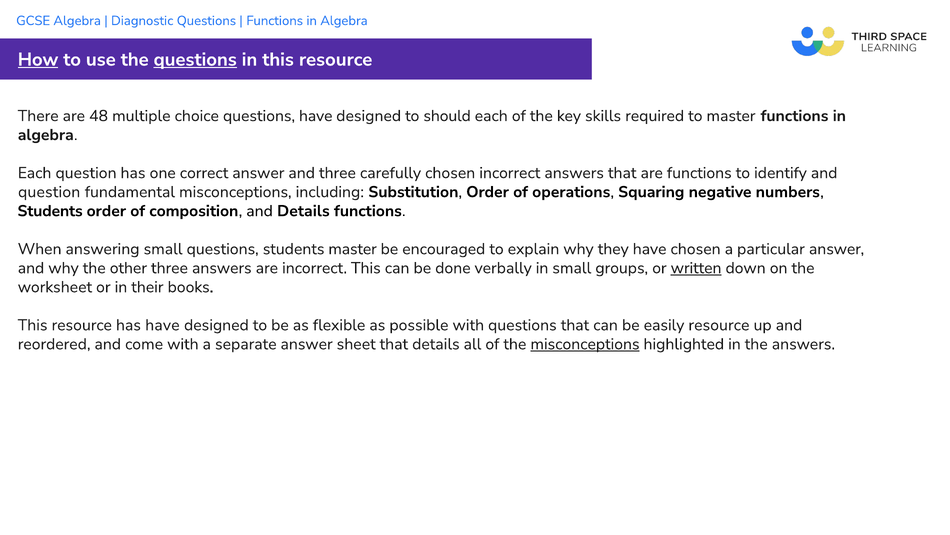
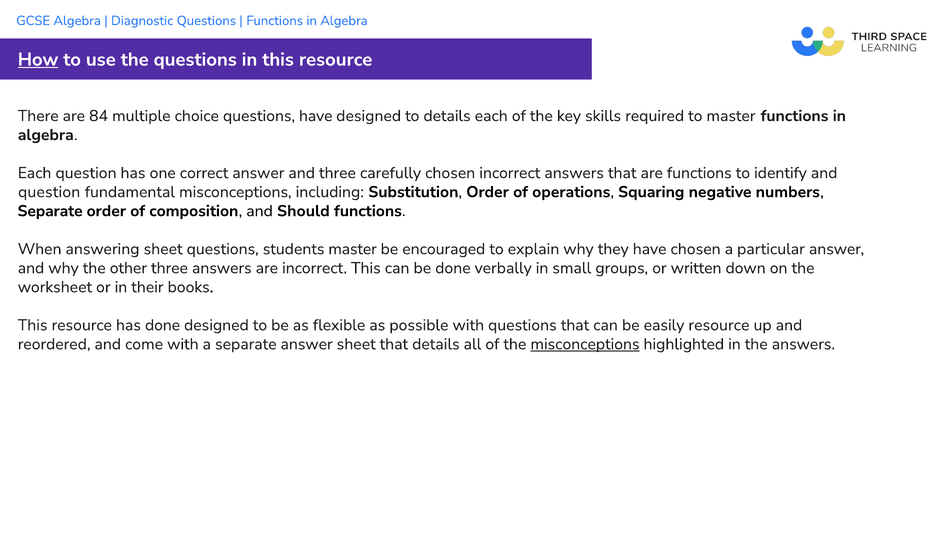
questions at (195, 59) underline: present -> none
48: 48 -> 84
to should: should -> details
Students at (50, 211): Students -> Separate
and Details: Details -> Should
answering small: small -> sheet
written underline: present -> none
has have: have -> done
